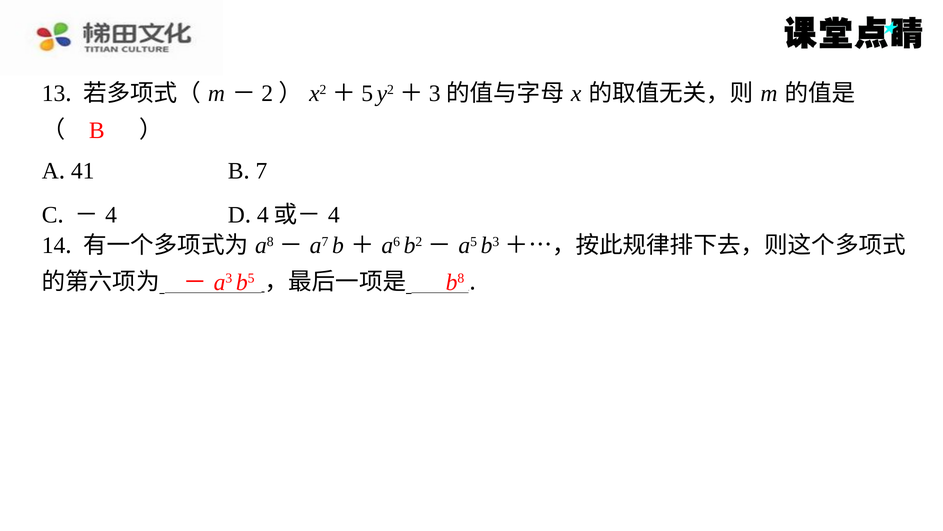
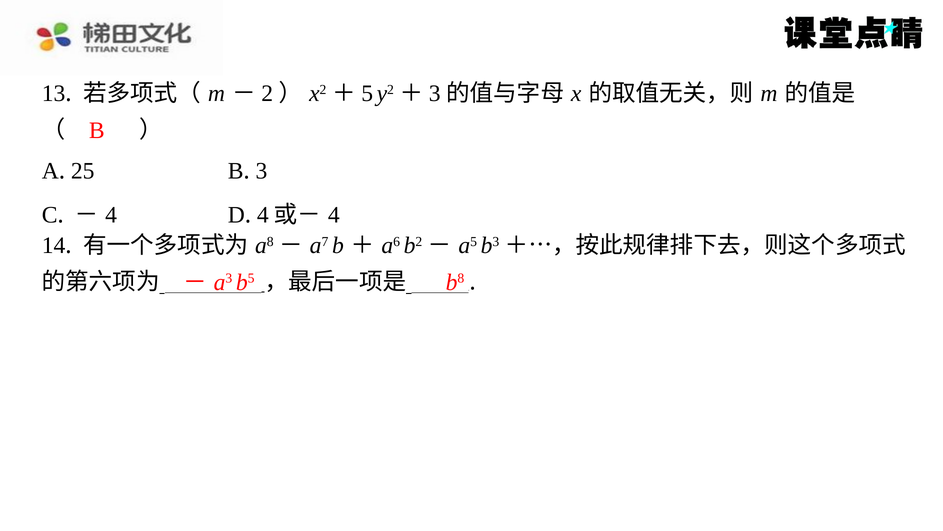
41: 41 -> 25
7: 7 -> 3
